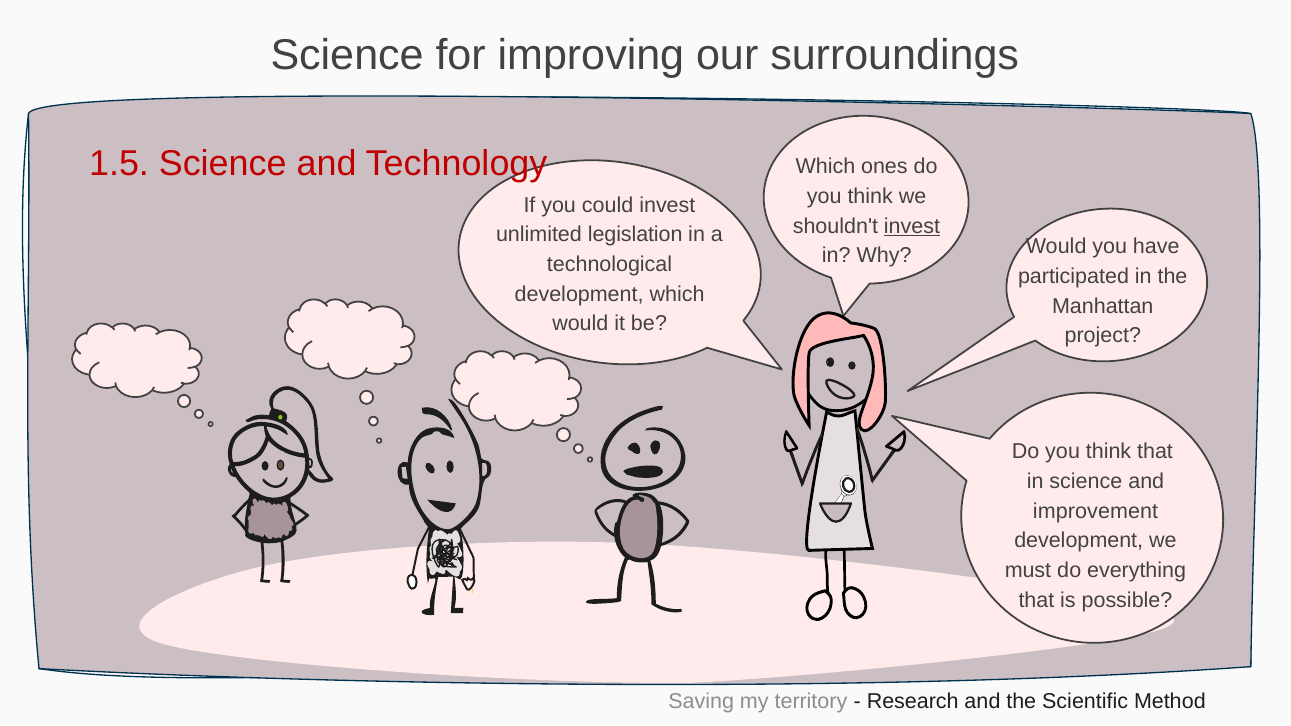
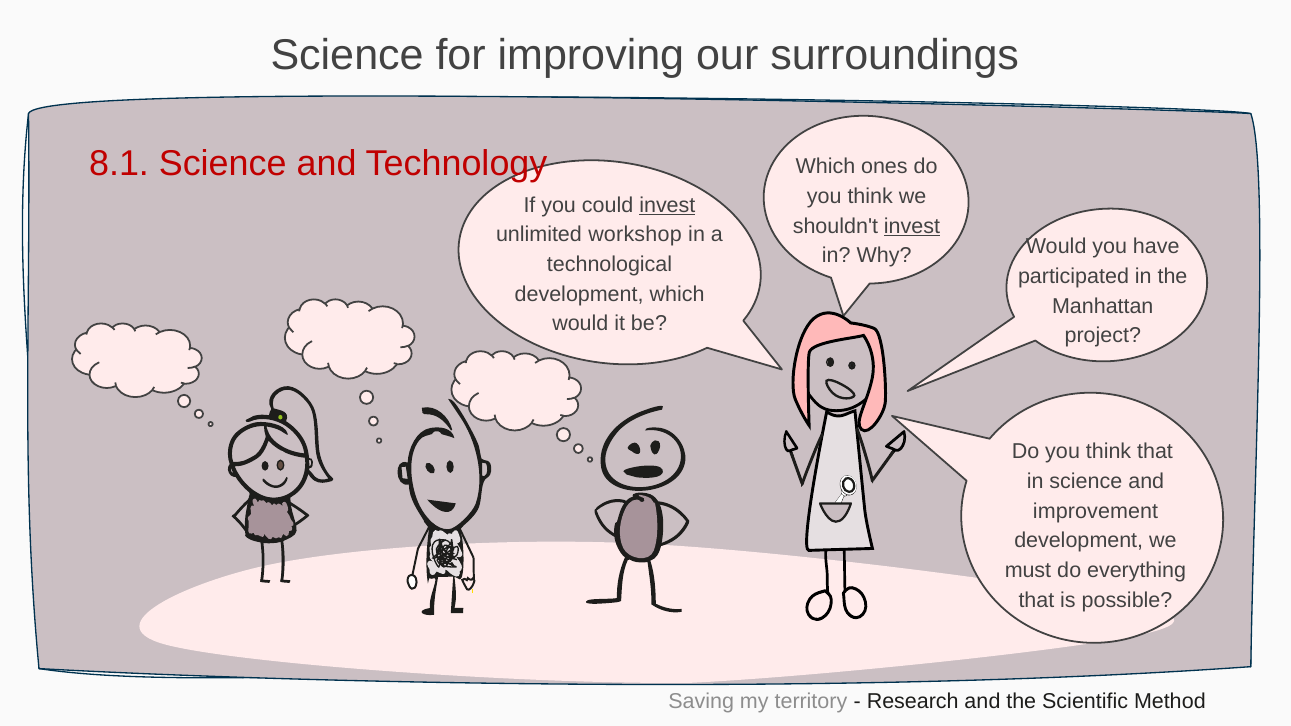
1.5: 1.5 -> 8.1
invest at (667, 205) underline: none -> present
legislation: legislation -> workshop
